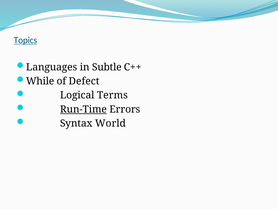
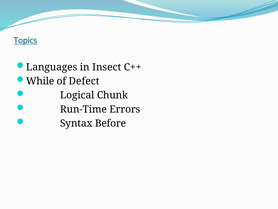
Subtle: Subtle -> Insect
Terms: Terms -> Chunk
Run-Time underline: present -> none
World: World -> Before
